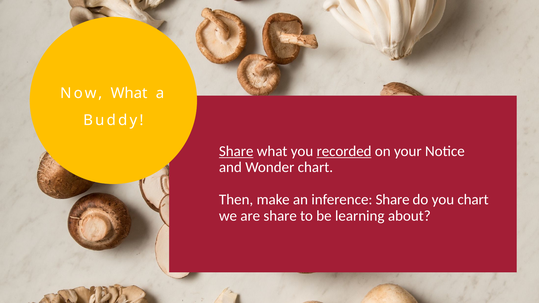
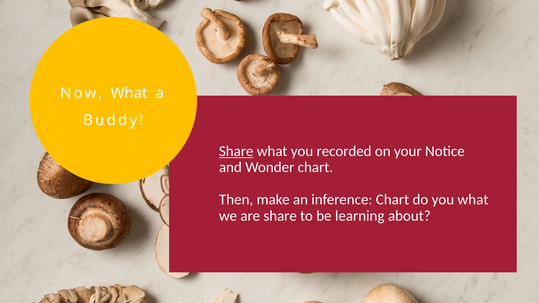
recorded underline: present -> none
inference Share: Share -> Chart
you chart: chart -> what
